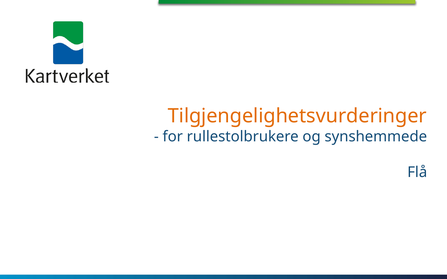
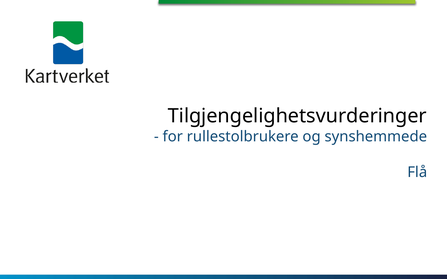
Tilgjengelighetsvurderinger colour: orange -> black
